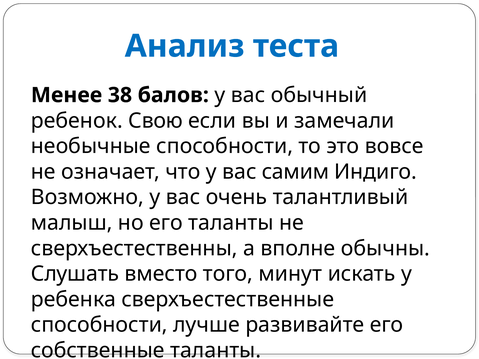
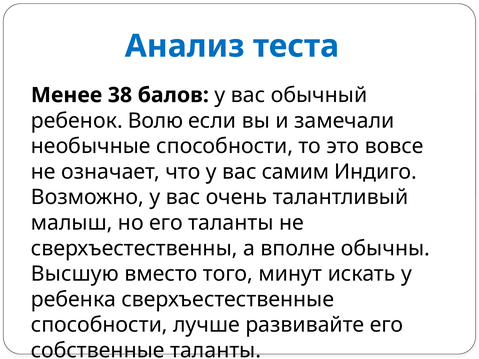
Свою: Свою -> Волю
Слушать: Слушать -> Высшую
